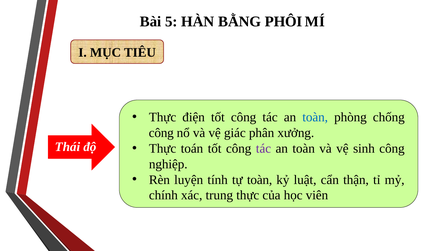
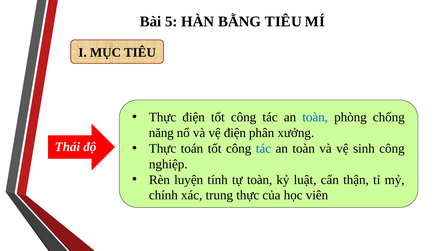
BẰNG PHÔI: PHÔI -> TIÊU
công at (161, 133): công -> năng
vệ giác: giác -> điện
tác at (263, 149) colour: purple -> blue
